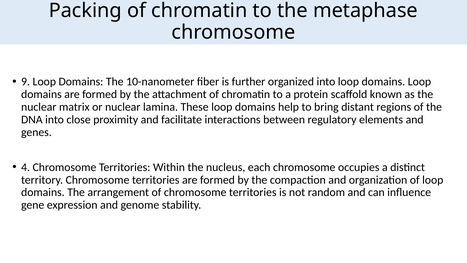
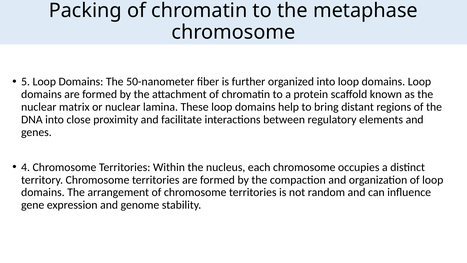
9: 9 -> 5
10-nanometer: 10-nanometer -> 50-nanometer
